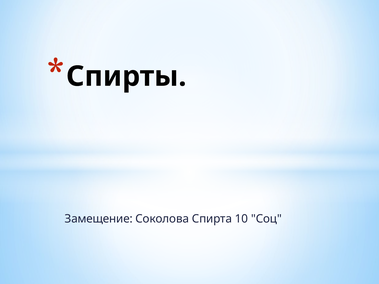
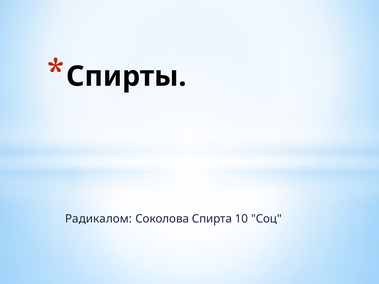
Замещение: Замещение -> Радикалом
